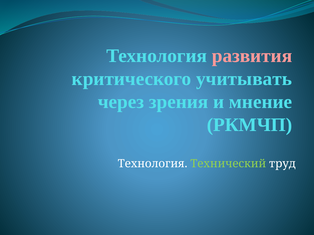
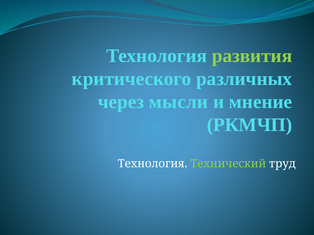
развития colour: pink -> light green
учитывать: учитывать -> различных
зрения: зрения -> мысли
